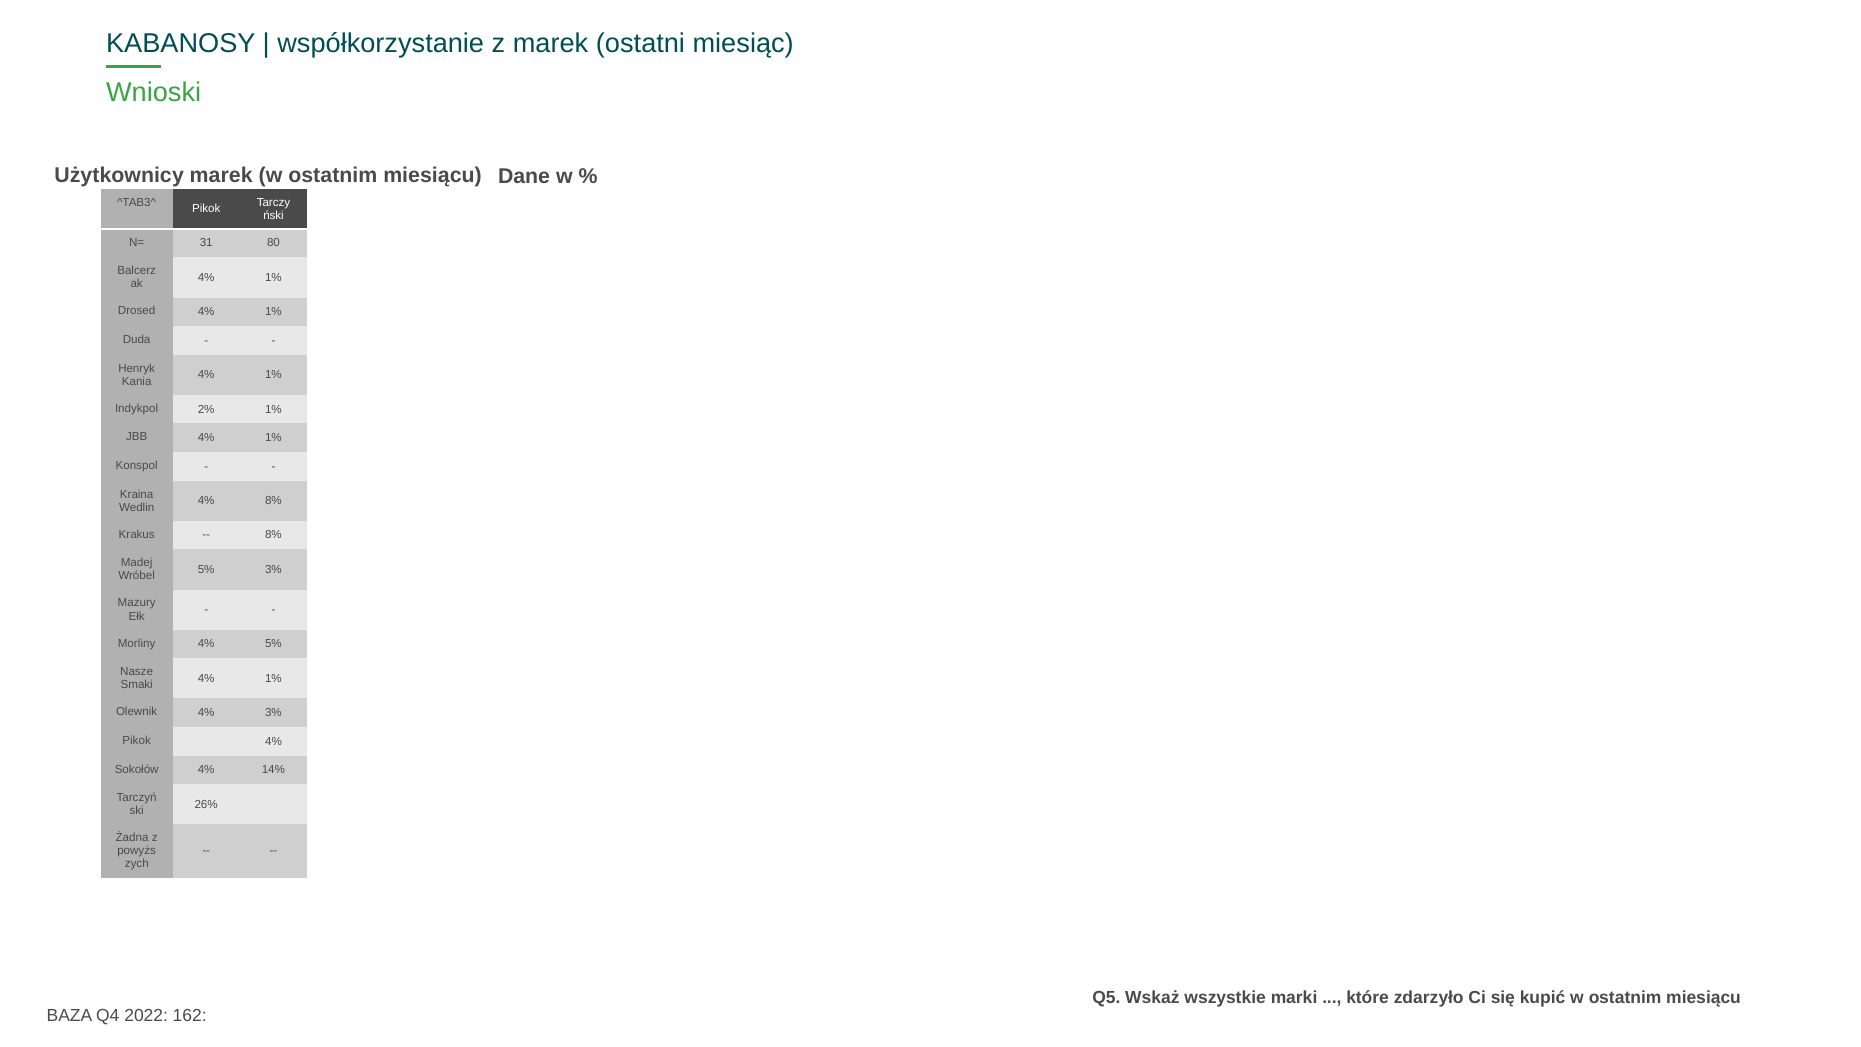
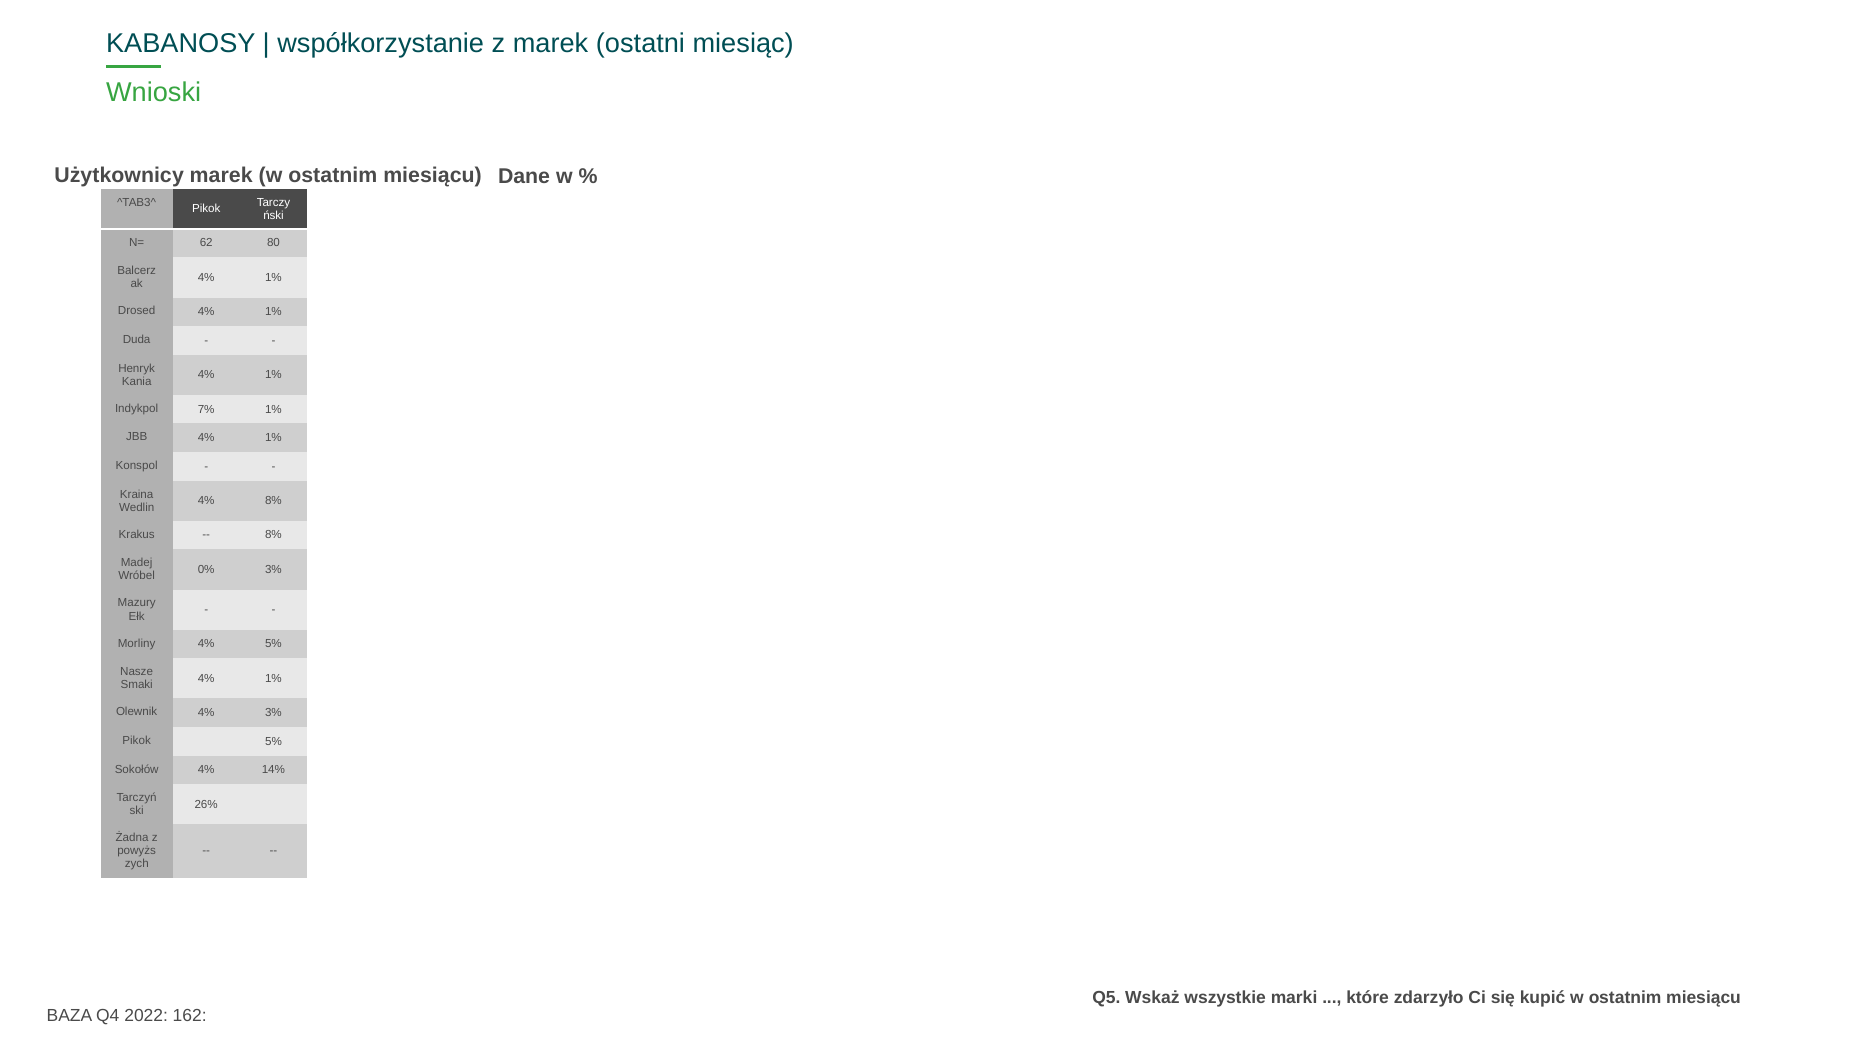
31: 31 -> 62
2%: 2% -> 7%
5% at (206, 569): 5% -> 0%
Pikok 4%: 4% -> 5%
